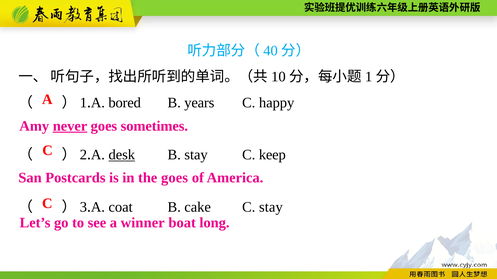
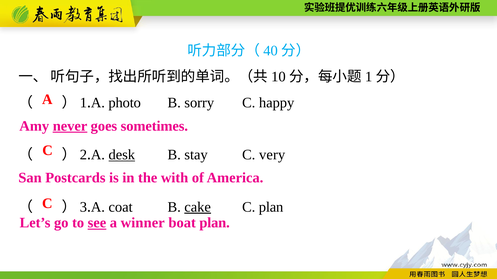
bored: bored -> photo
years: years -> sorry
keep: keep -> very
the goes: goes -> with
cake underline: none -> present
C stay: stay -> plan
see underline: none -> present
boat long: long -> plan
